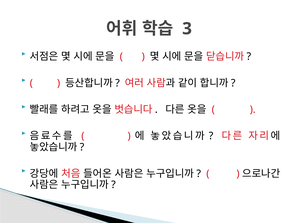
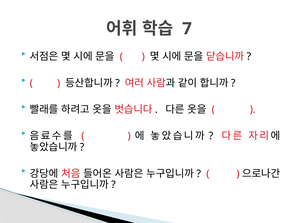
3: 3 -> 7
